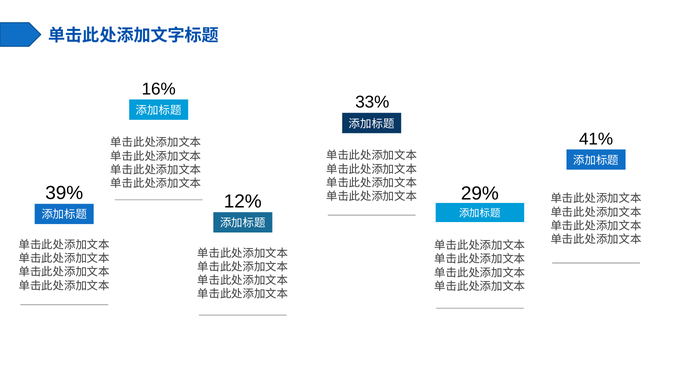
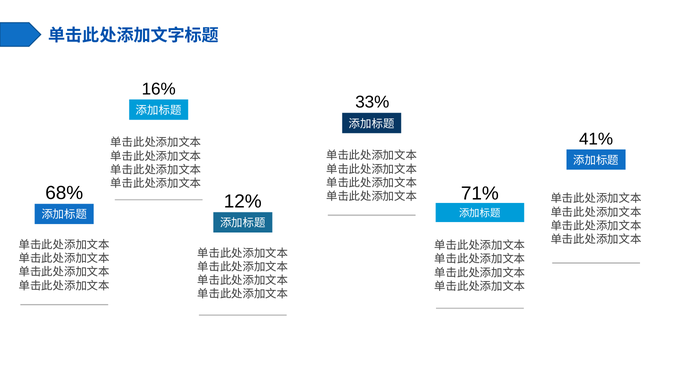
39%: 39% -> 68%
29%: 29% -> 71%
